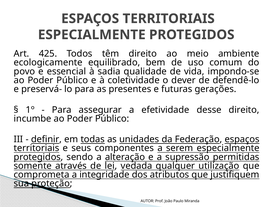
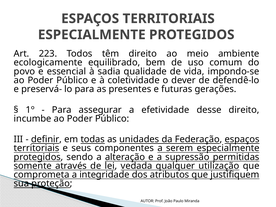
425: 425 -> 223
